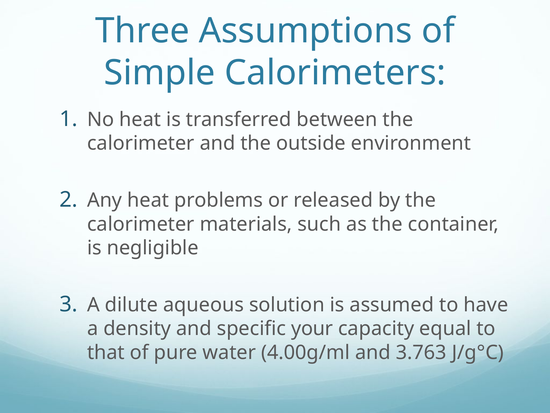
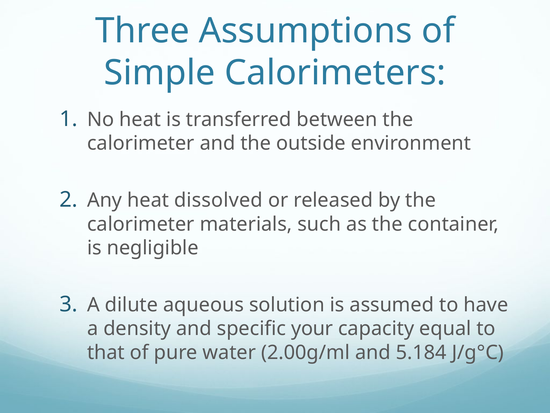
problems: problems -> dissolved
4.00g/ml: 4.00g/ml -> 2.00g/ml
3.763: 3.763 -> 5.184
